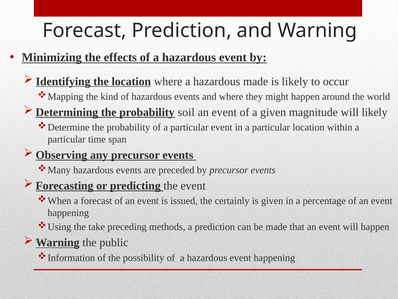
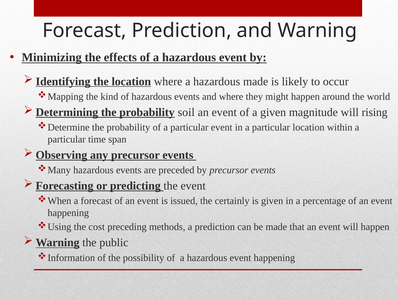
will likely: likely -> rising
take: take -> cost
